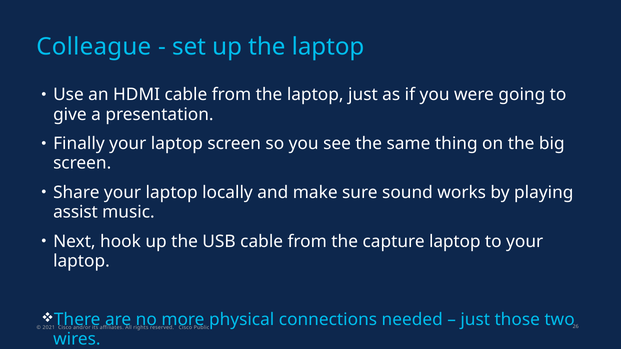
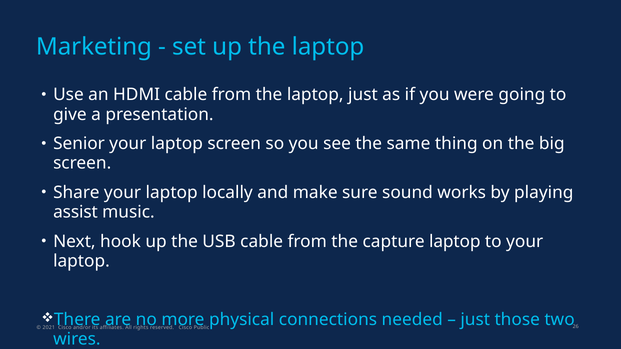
Colleague: Colleague -> Marketing
Finally: Finally -> Senior
